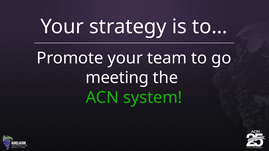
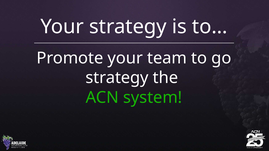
meeting at (117, 78): meeting -> strategy
